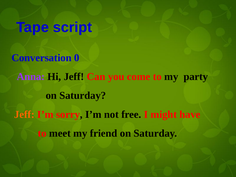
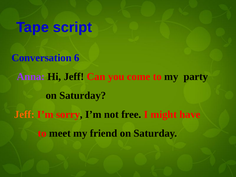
0: 0 -> 6
